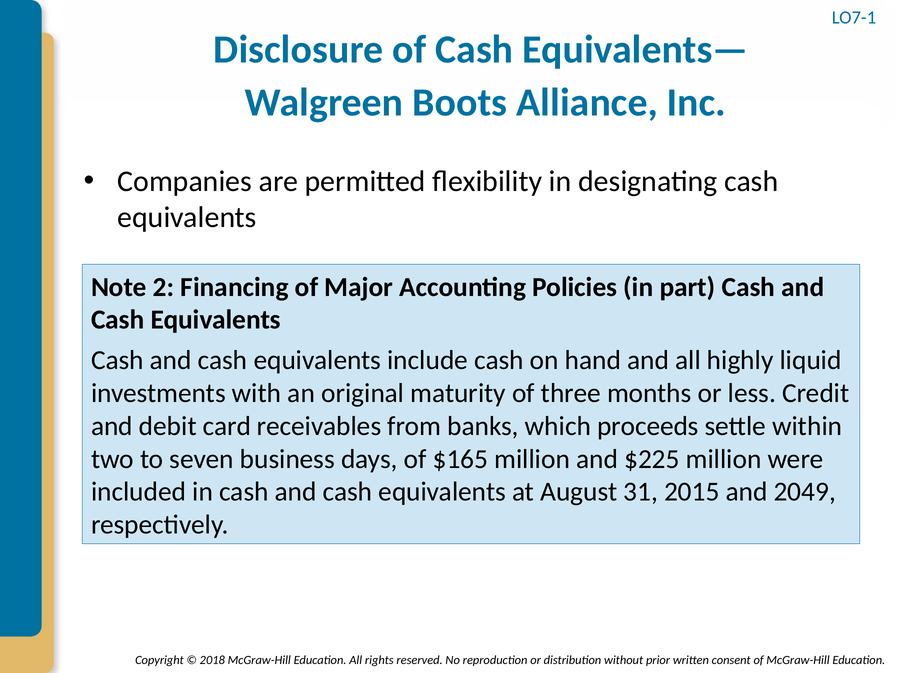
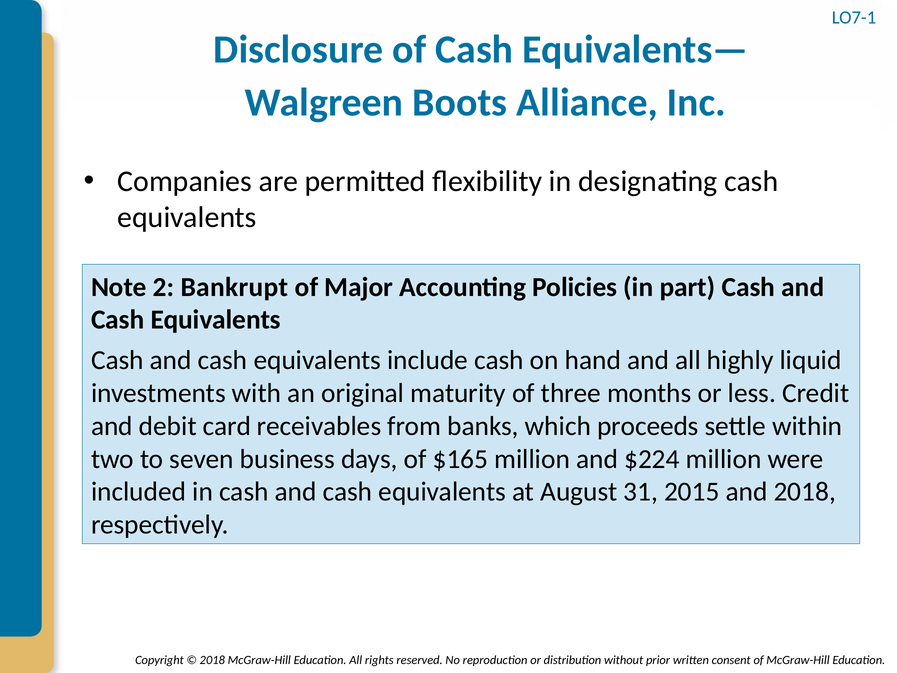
Financing: Financing -> Bankrupt
$225: $225 -> $224
and 2049: 2049 -> 2018
